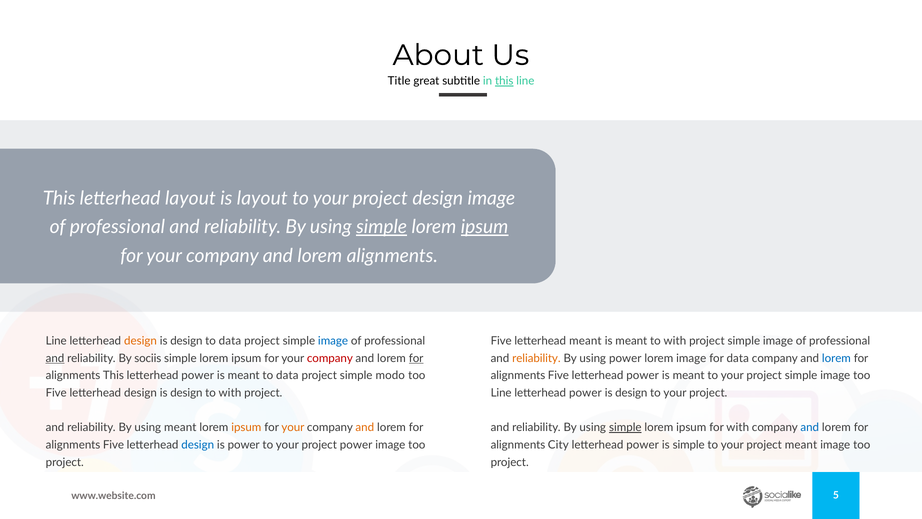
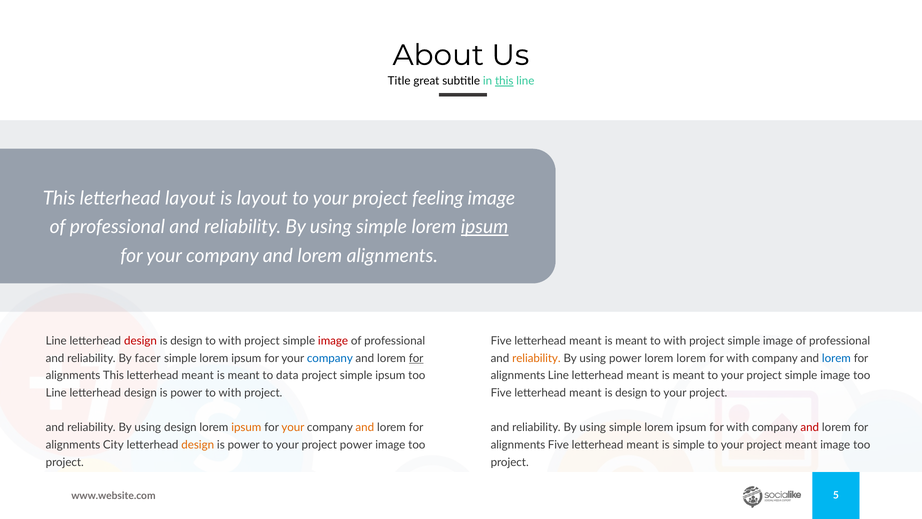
project design: design -> feeling
simple at (382, 227) underline: present -> none
design at (140, 341) colour: orange -> red
data at (230, 341): data -> with
image at (333, 341) colour: blue -> red
and at (55, 358) underline: present -> none
sociis: sociis -> facer
company at (330, 358) colour: red -> blue
lorem image: image -> lorem
data at (738, 358): data -> with
This letterhead power: power -> meant
simple modo: modo -> ipsum
Five at (558, 375): Five -> Line
power at (643, 375): power -> meant
Five at (56, 393): Five -> Line
design at (186, 393): design -> power
Line at (501, 393): Line -> Five
power at (585, 393): power -> meant
using meant: meant -> design
simple at (625, 427) underline: present -> none
and at (810, 427) colour: blue -> red
Five at (113, 445): Five -> City
design at (198, 445) colour: blue -> orange
alignments City: City -> Five
power at (643, 445): power -> meant
